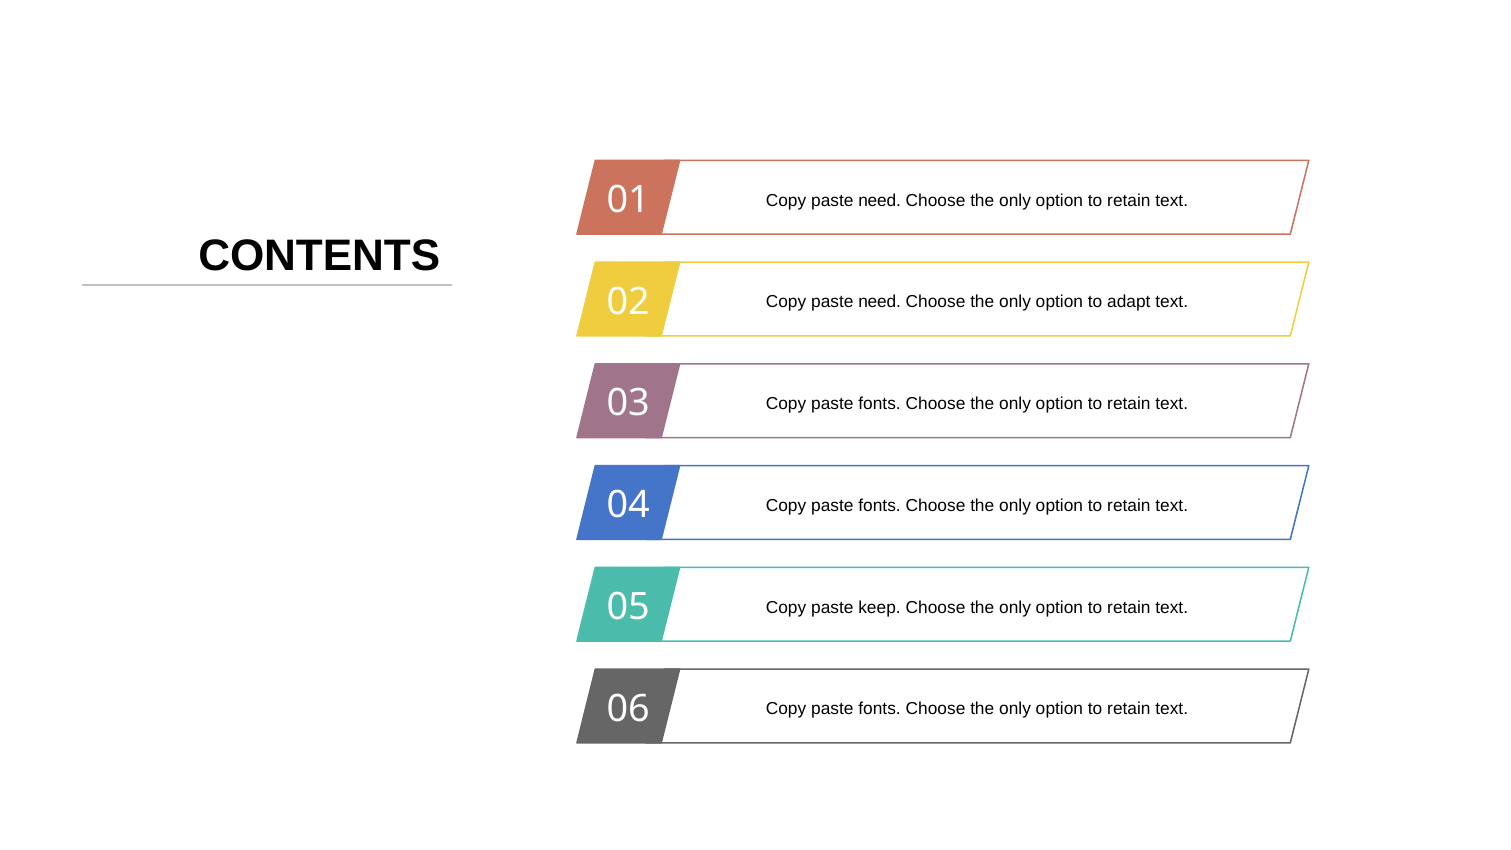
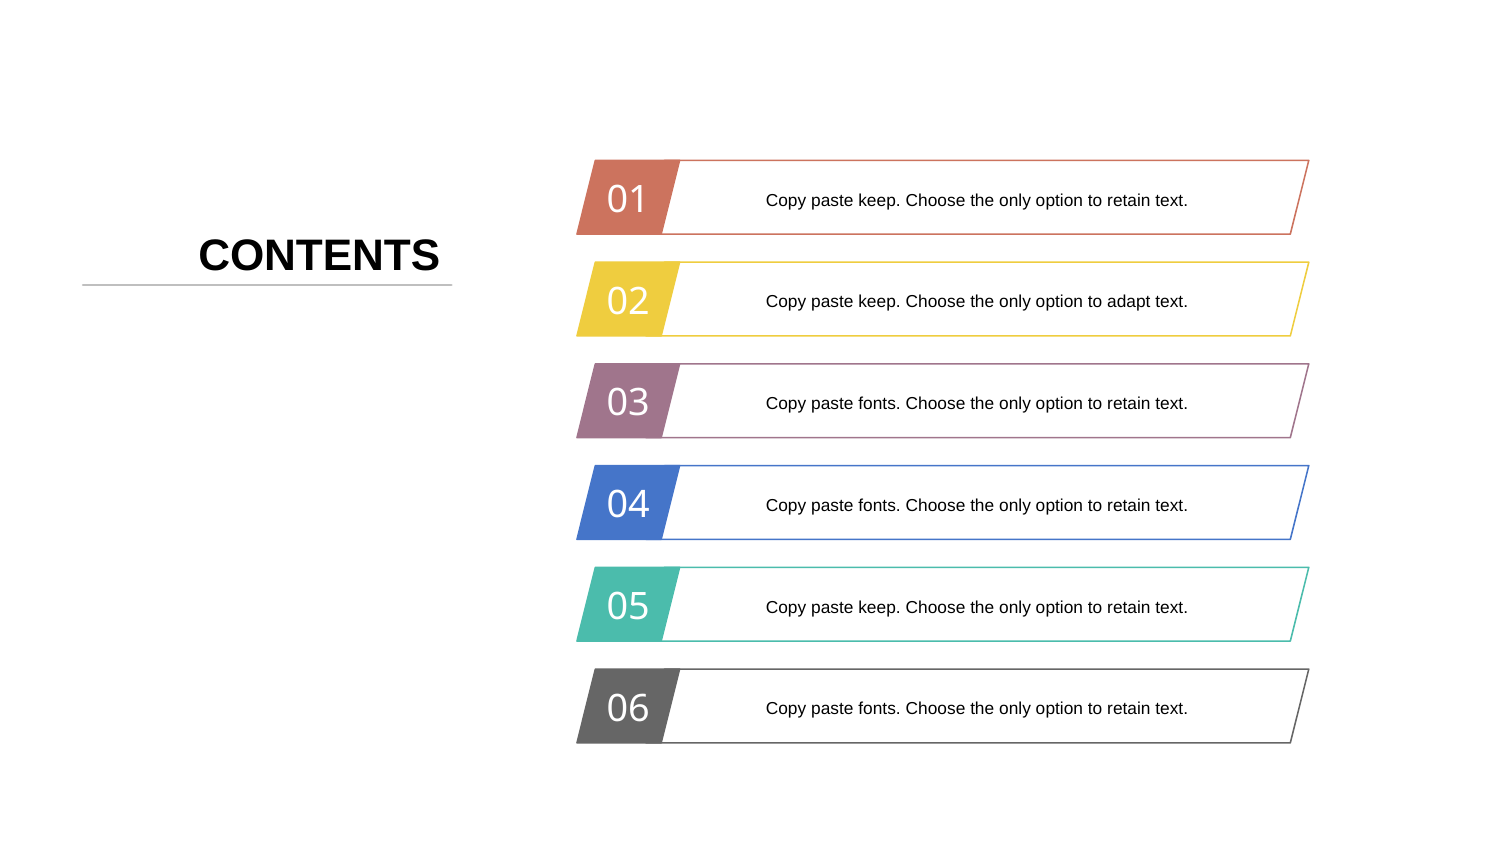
01 Copy paste need: need -> keep
02 Copy paste need: need -> keep
